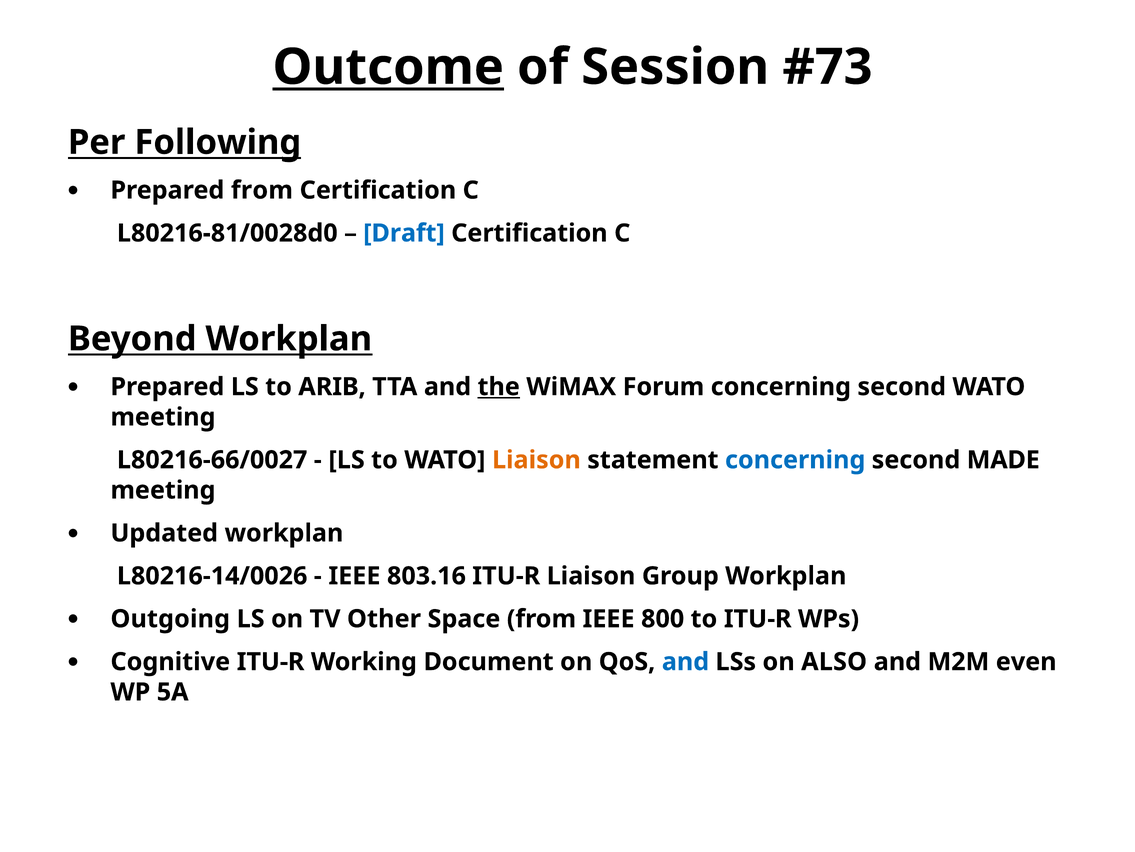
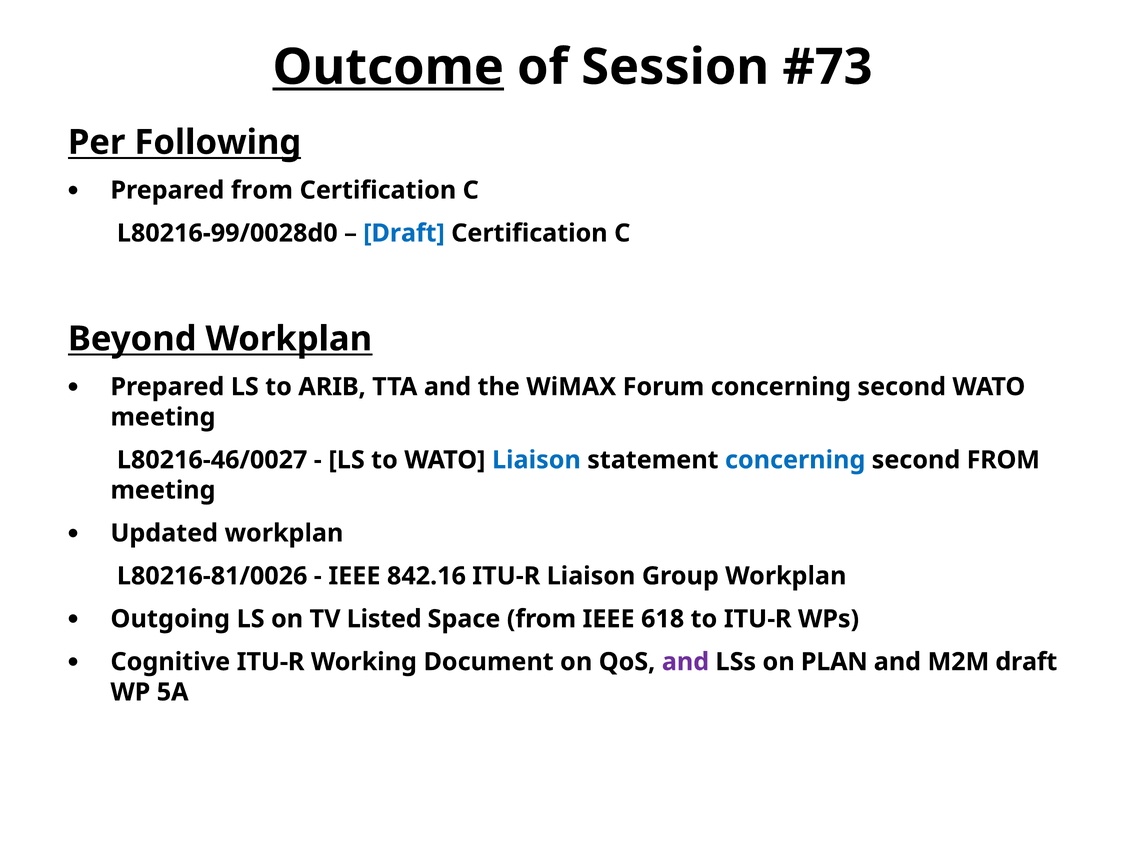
L80216-81/0028d0: L80216-81/0028d0 -> L80216-99/0028d0
the underline: present -> none
L80216-66/0027: L80216-66/0027 -> L80216-46/0027
Liaison at (536, 460) colour: orange -> blue
second MADE: MADE -> FROM
L80216-14/0026: L80216-14/0026 -> L80216-81/0026
803.16: 803.16 -> 842.16
Other: Other -> Listed
800: 800 -> 618
and at (685, 661) colour: blue -> purple
ALSO: ALSO -> PLAN
M2M even: even -> draft
